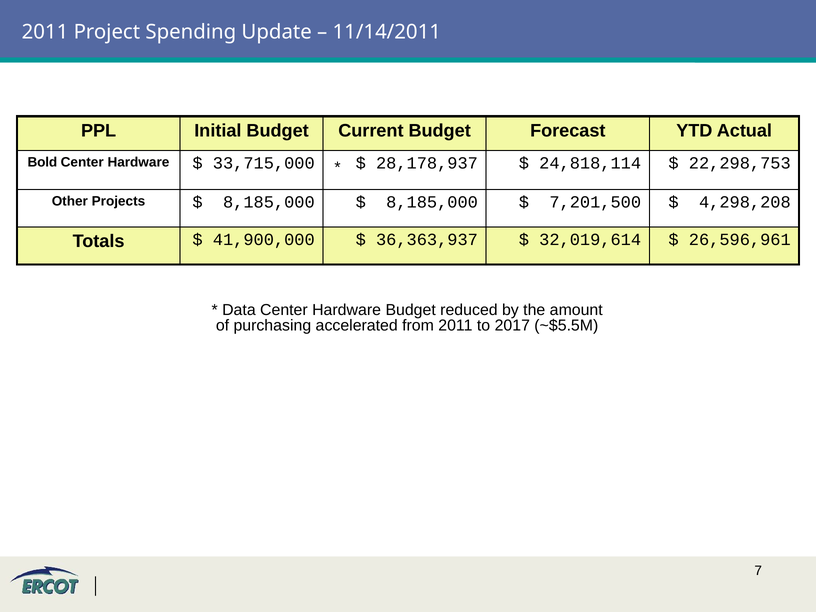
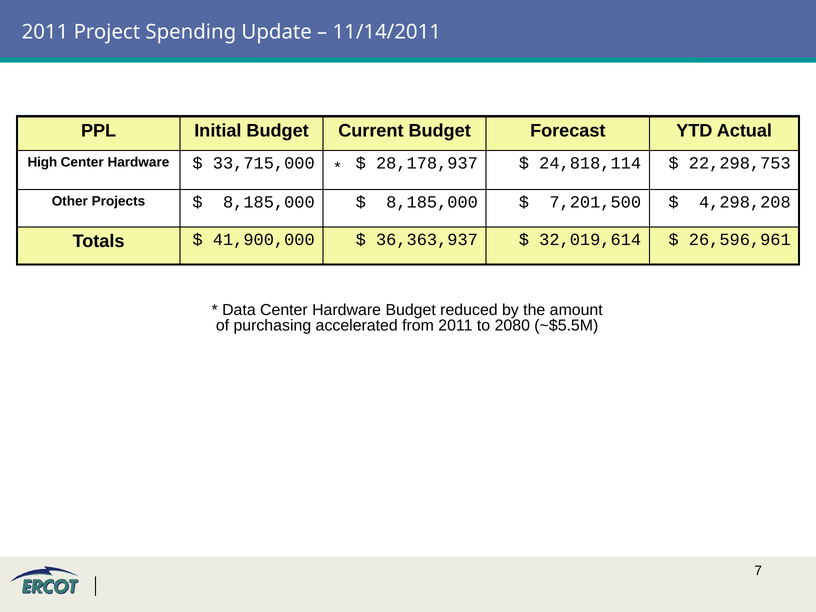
Bold: Bold -> High
2017: 2017 -> 2080
